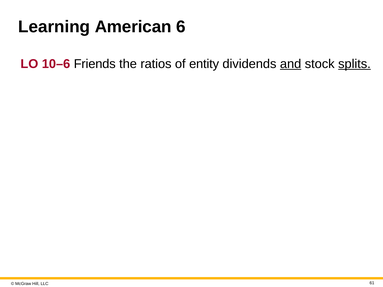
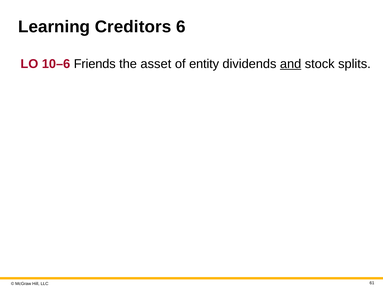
American: American -> Creditors
ratios: ratios -> asset
splits underline: present -> none
